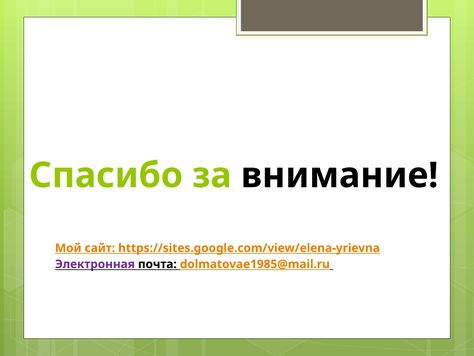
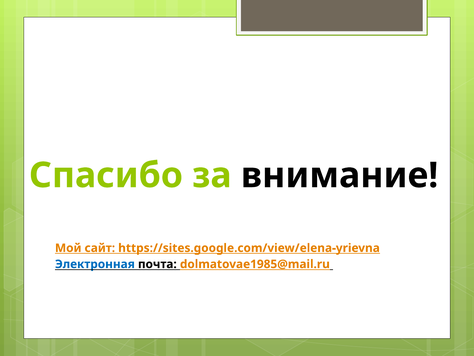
Электронная colour: purple -> blue
